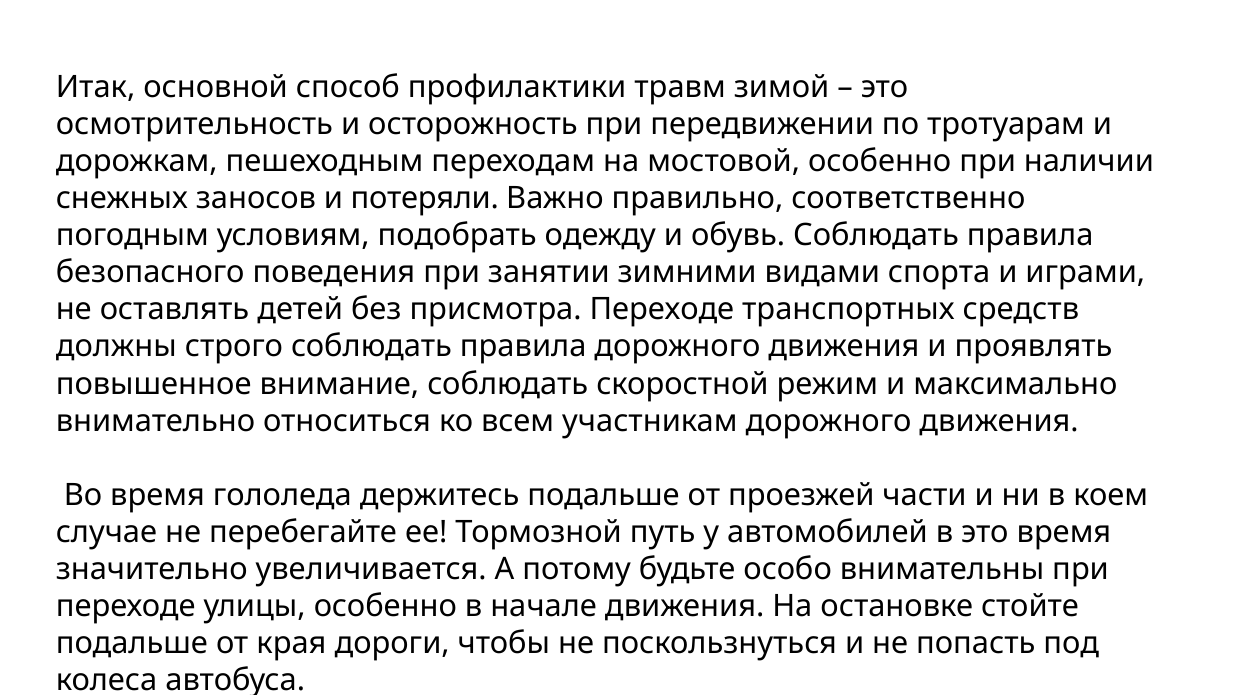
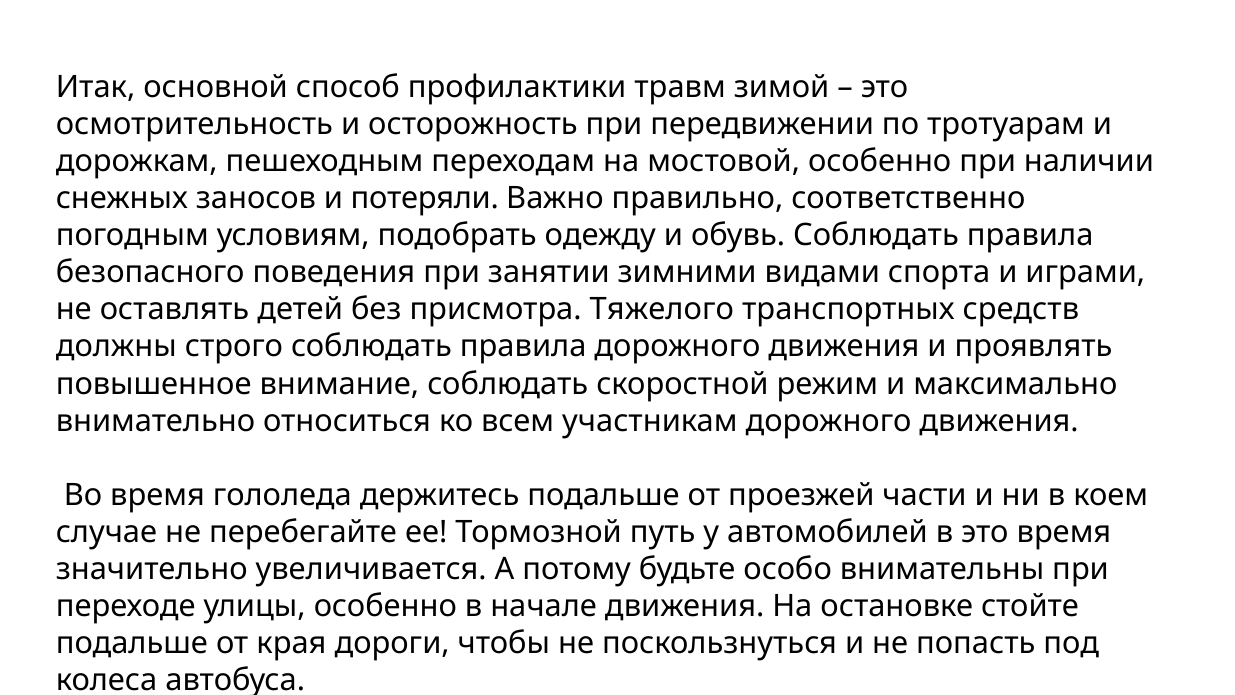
присмотра Переходе: Переходе -> Тяжелого
